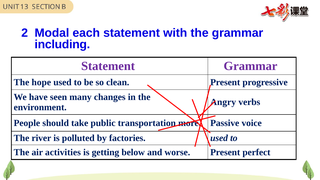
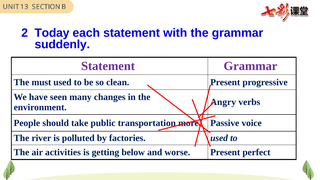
Modal: Modal -> Today
including: including -> suddenly
hope: hope -> must
